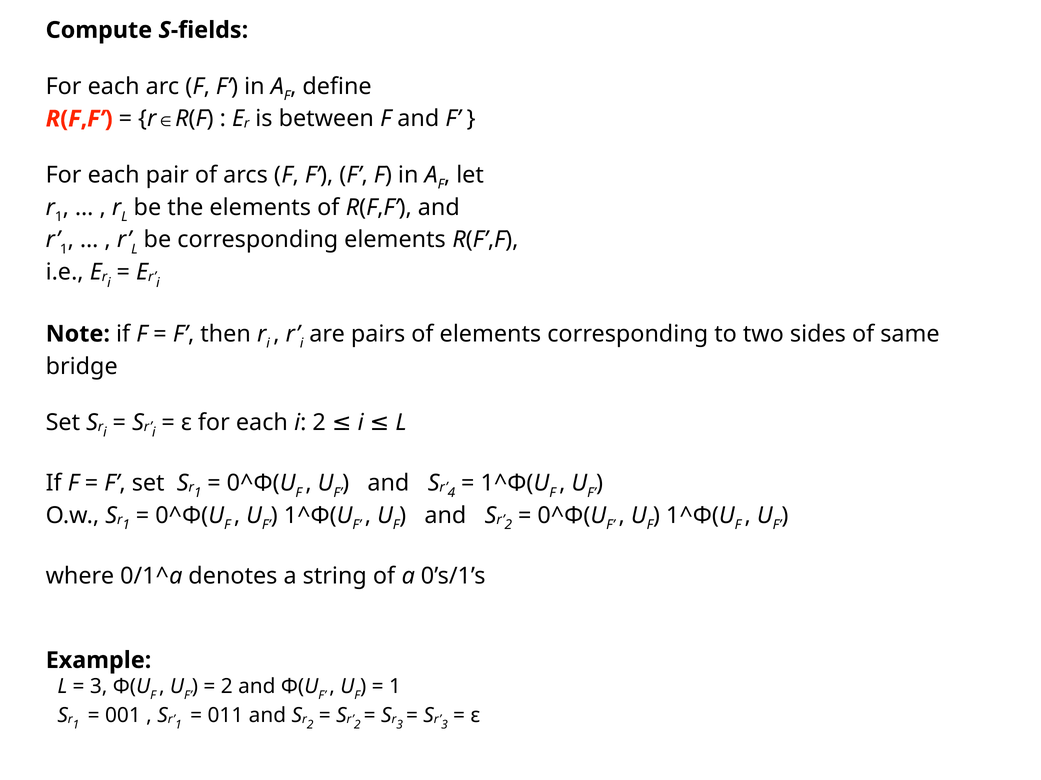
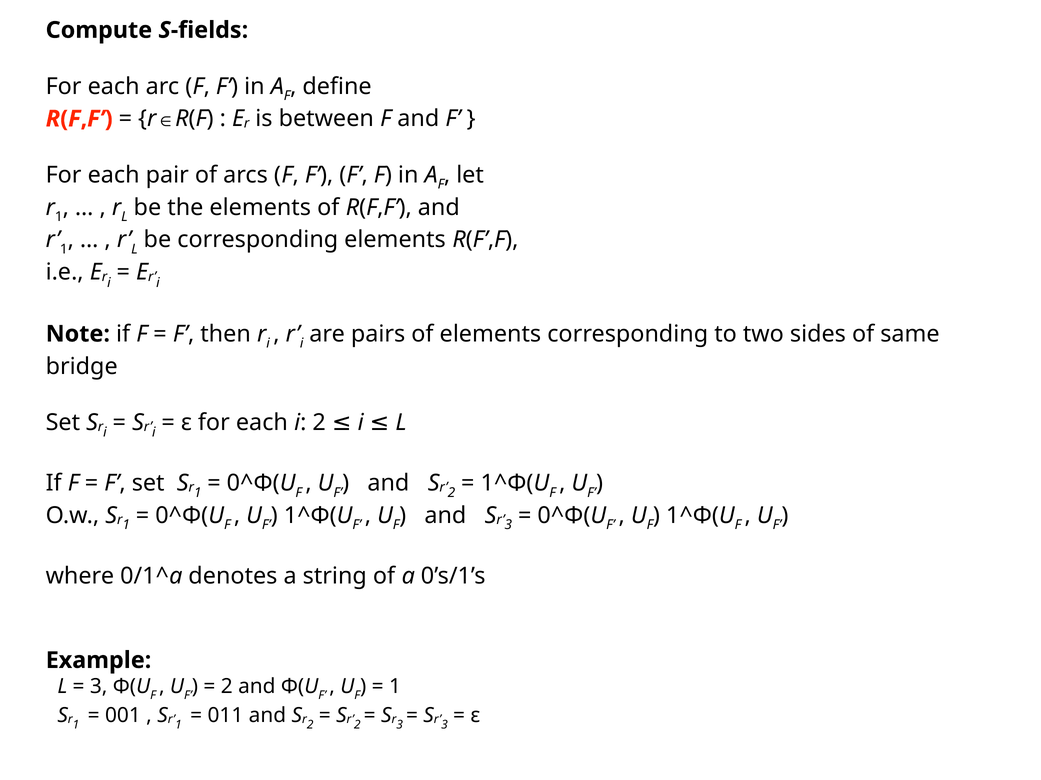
4 at (451, 493): 4 -> 2
2 at (508, 525): 2 -> 3
